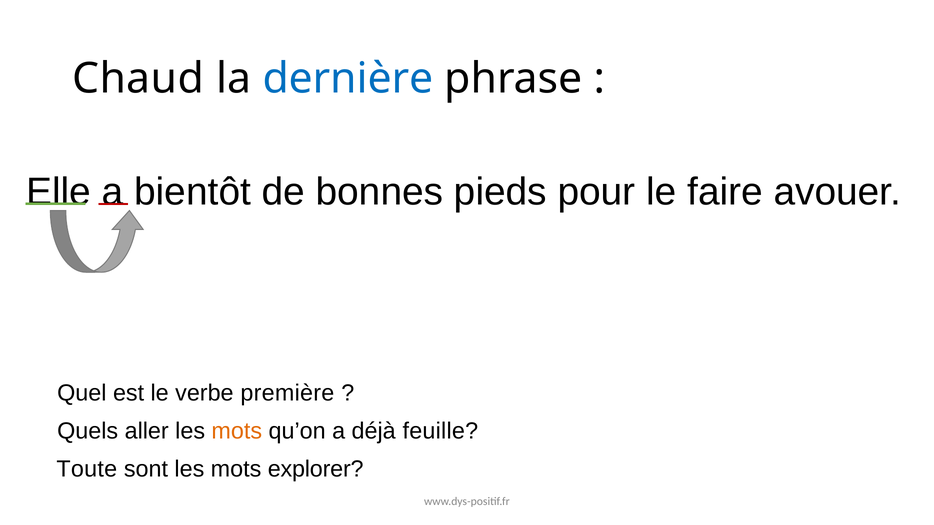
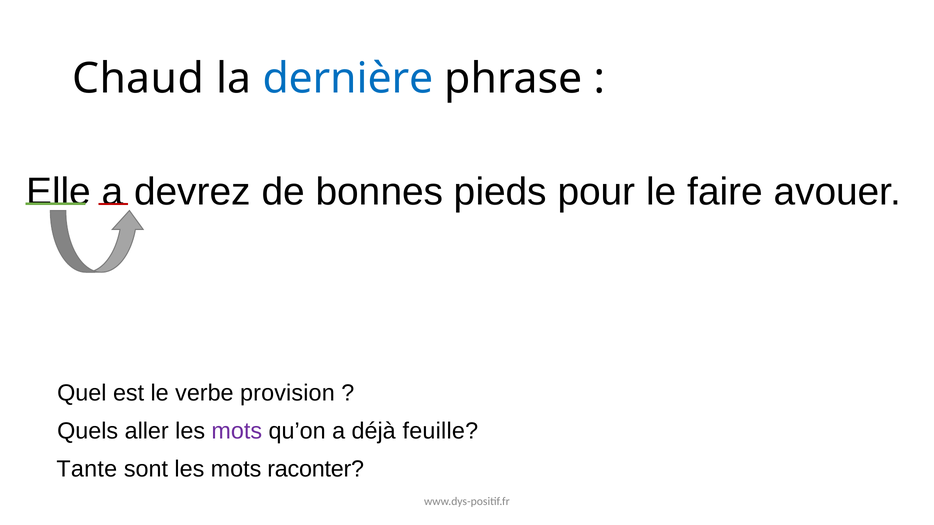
bientôt: bientôt -> devrez
première: première -> provision
mots at (237, 431) colour: orange -> purple
Toute: Toute -> Tante
explorer: explorer -> raconter
